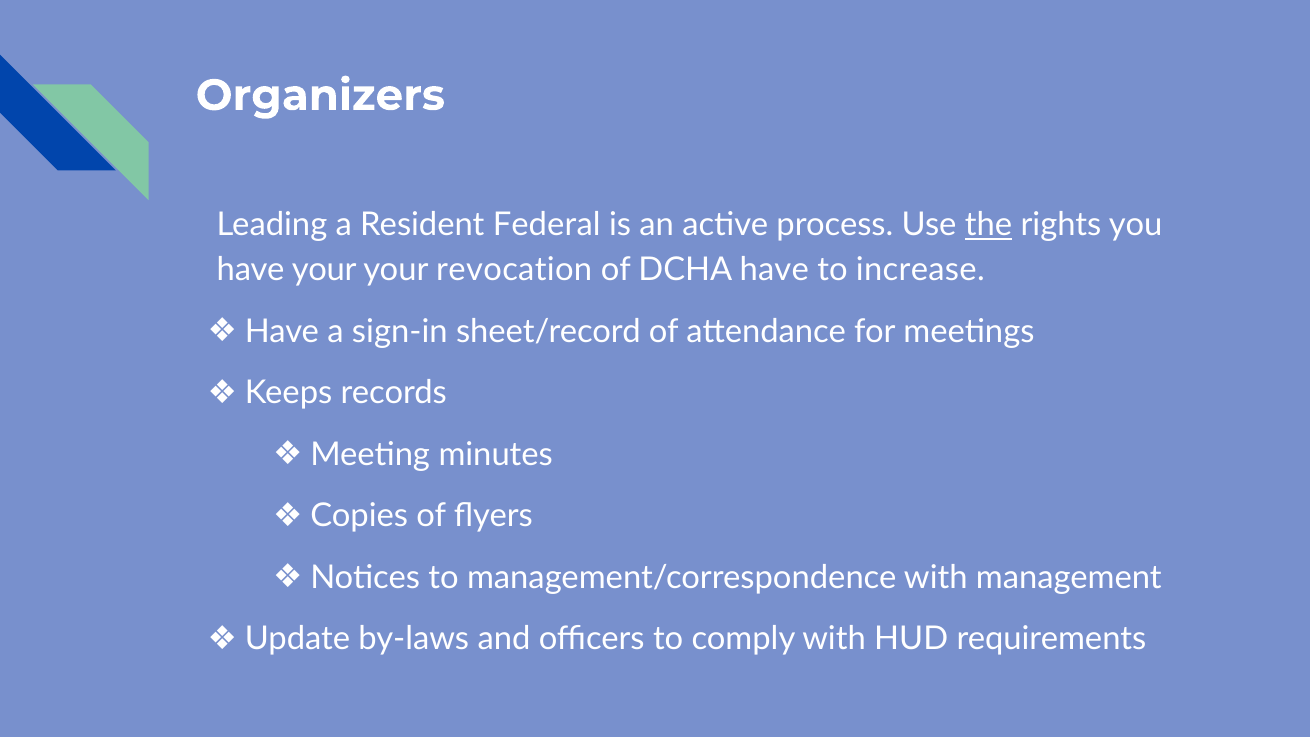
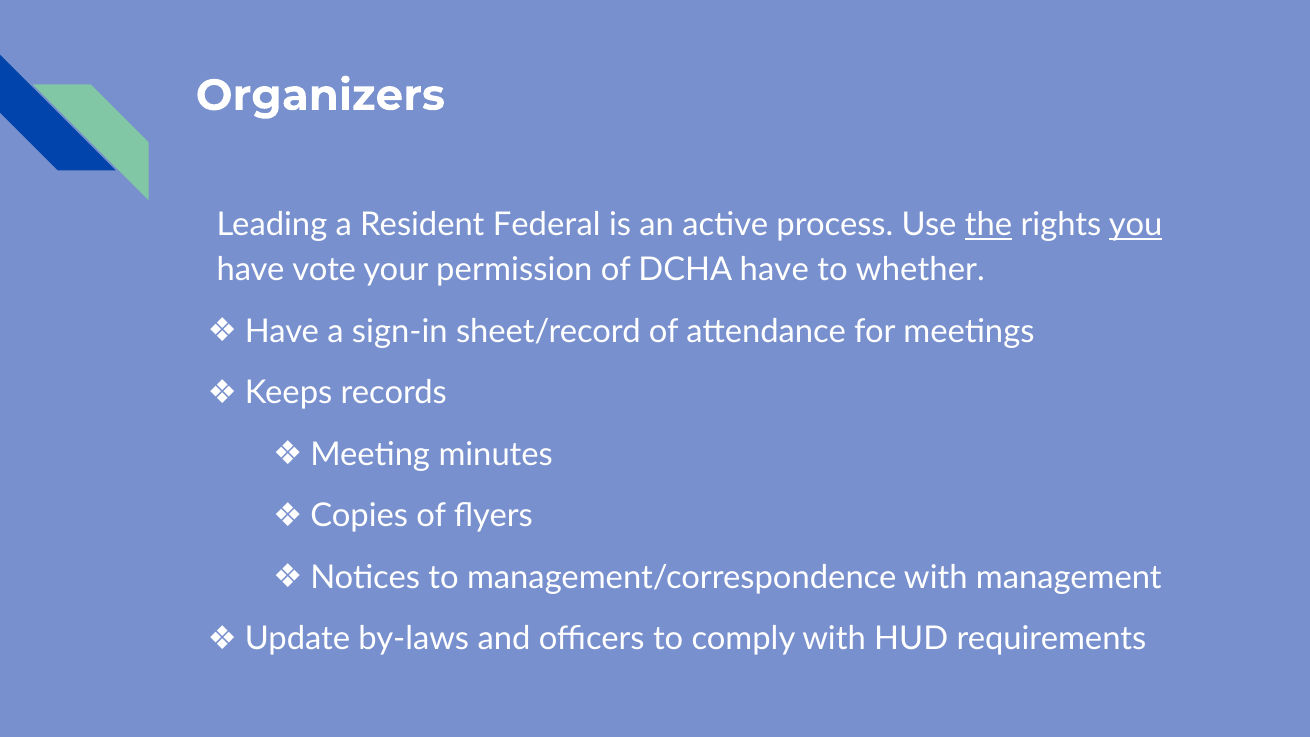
you underline: none -> present
have your: your -> vote
revocation: revocation -> permission
increase: increase -> whether
